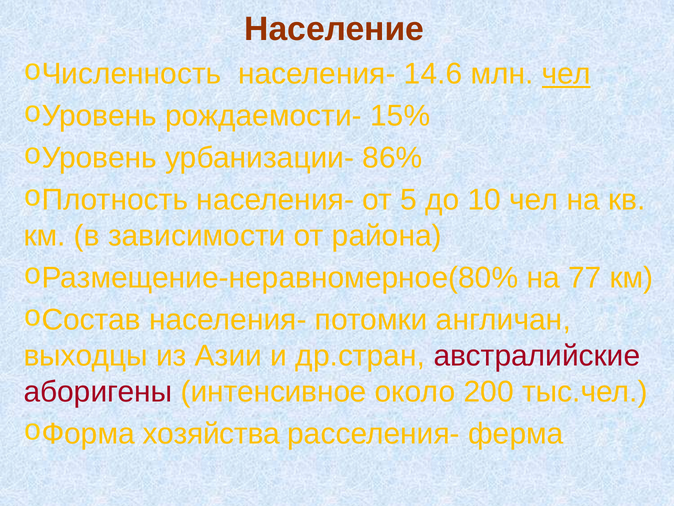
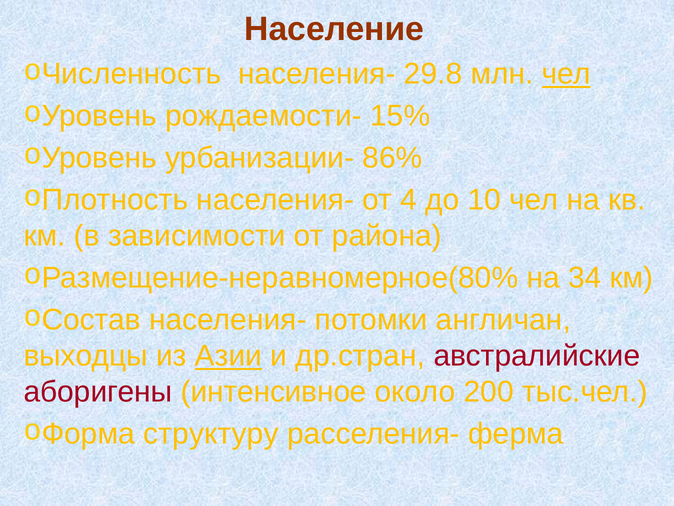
14.6: 14.6 -> 29.8
5: 5 -> 4
77: 77 -> 34
Азии underline: none -> present
хозяйства: хозяйства -> структуру
